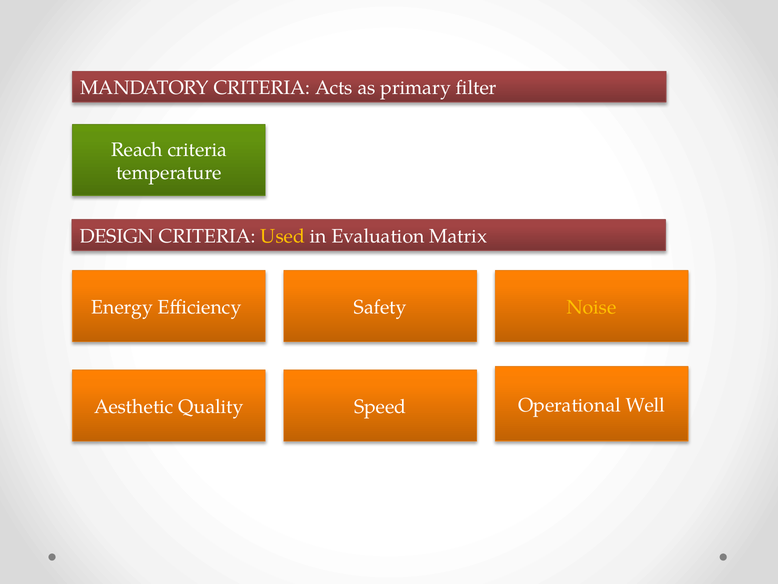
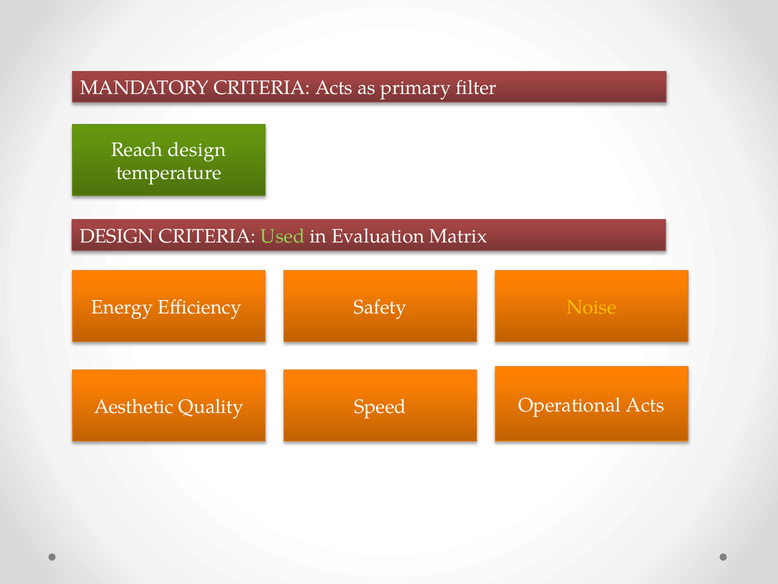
Reach criteria: criteria -> design
Used colour: yellow -> light green
Operational Well: Well -> Acts
